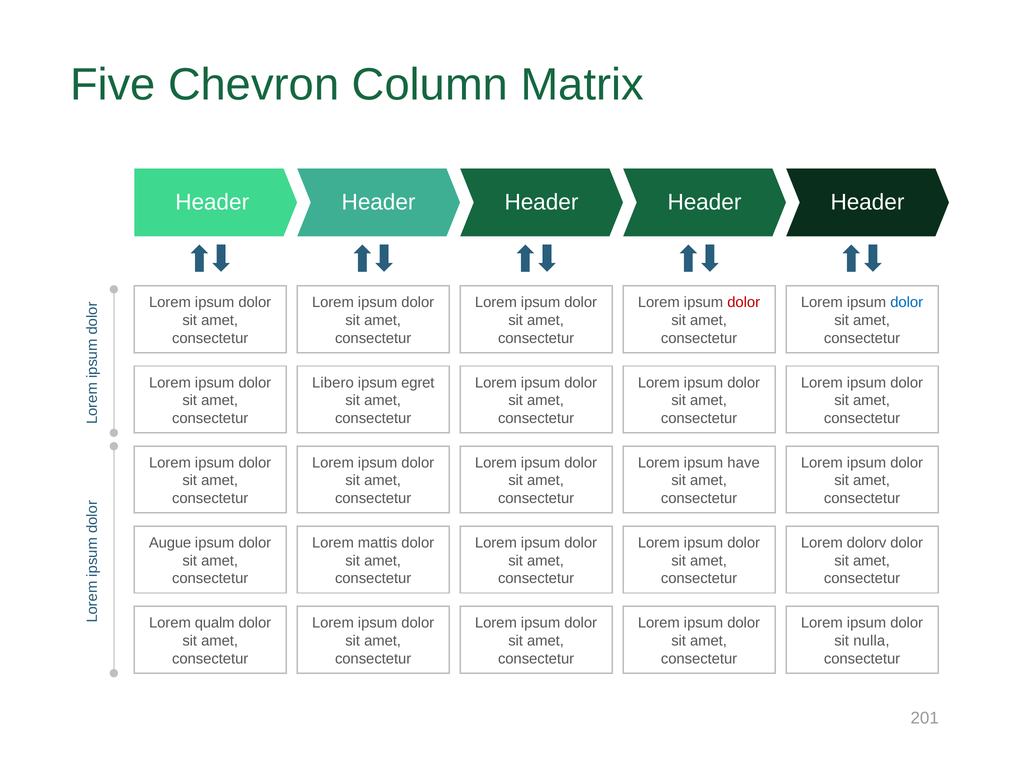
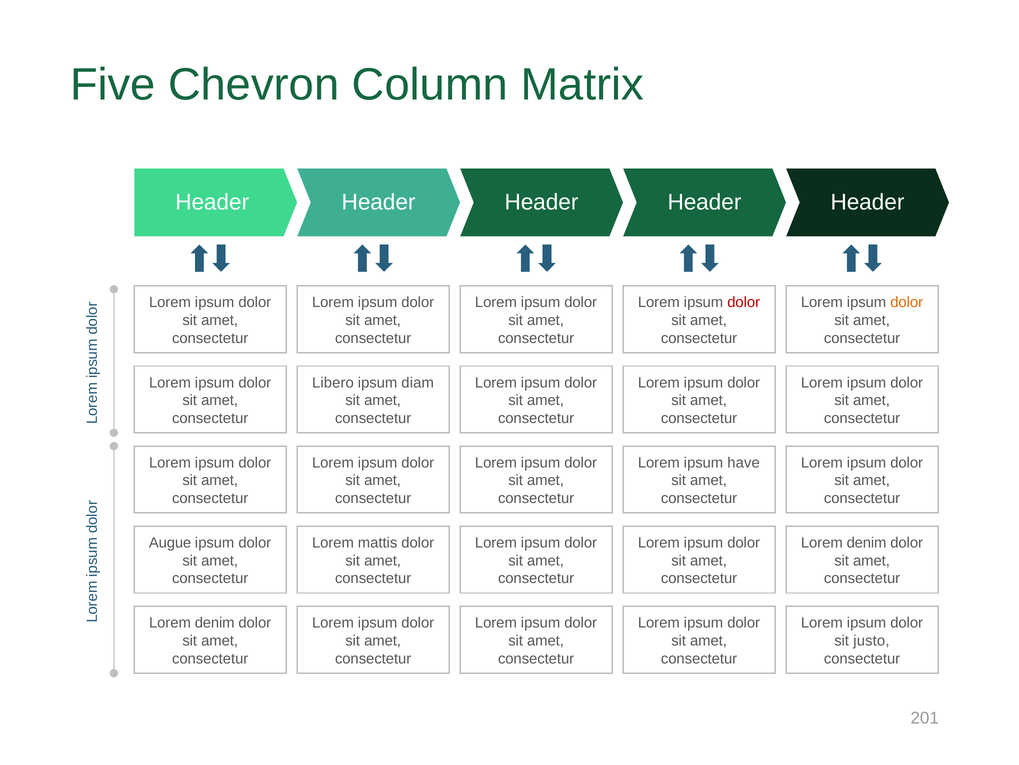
dolor at (907, 302) colour: blue -> orange
egret: egret -> diam
dolorv at (867, 542): dolorv -> denim
qualm at (215, 622): qualm -> denim
nulla: nulla -> justo
